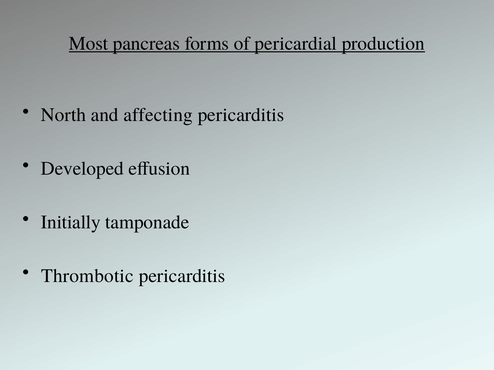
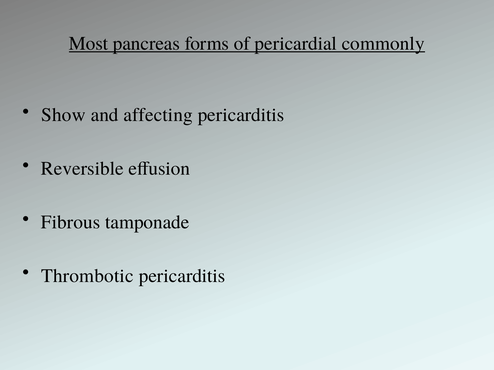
production: production -> commonly
North: North -> Show
Developed: Developed -> Reversible
Initially: Initially -> Fibrous
